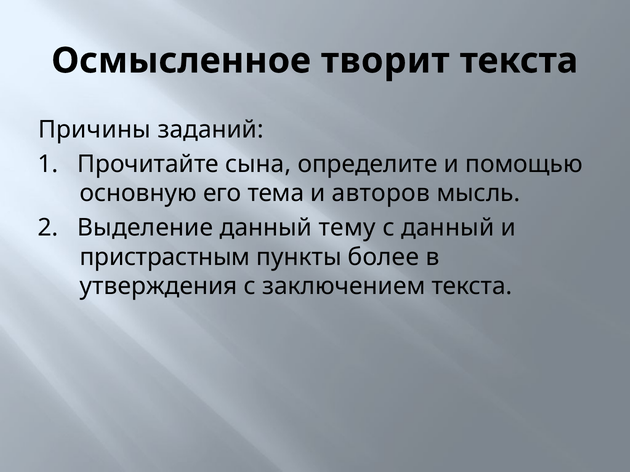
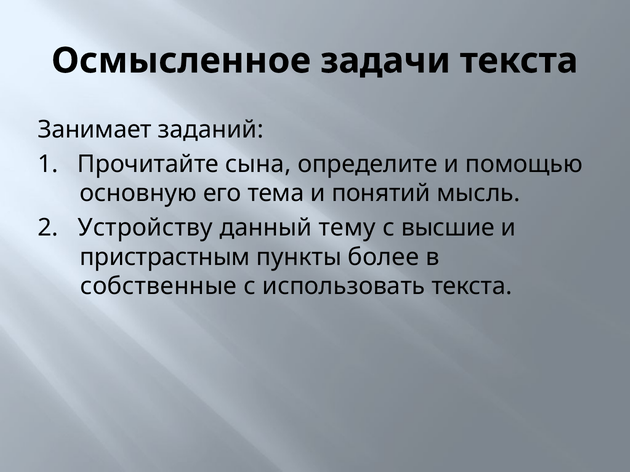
творит: творит -> задачи
Причины: Причины -> Занимает
авторов: авторов -> понятий
Выделение: Выделение -> Устройству
с данный: данный -> высшие
утверждения: утверждения -> собственные
заключением: заключением -> использовать
